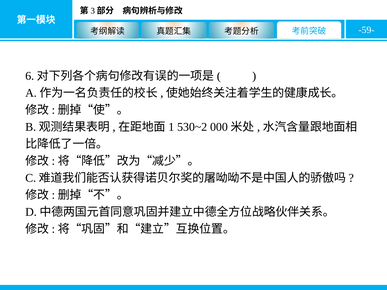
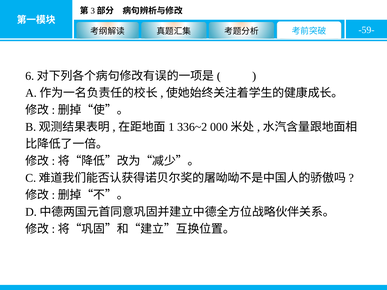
530~2: 530~2 -> 336~2
